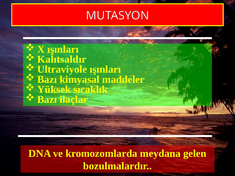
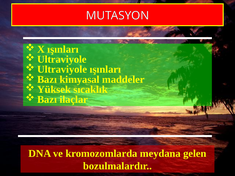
Kalıtsaldır at (62, 59): Kalıtsaldır -> Ultraviyole
